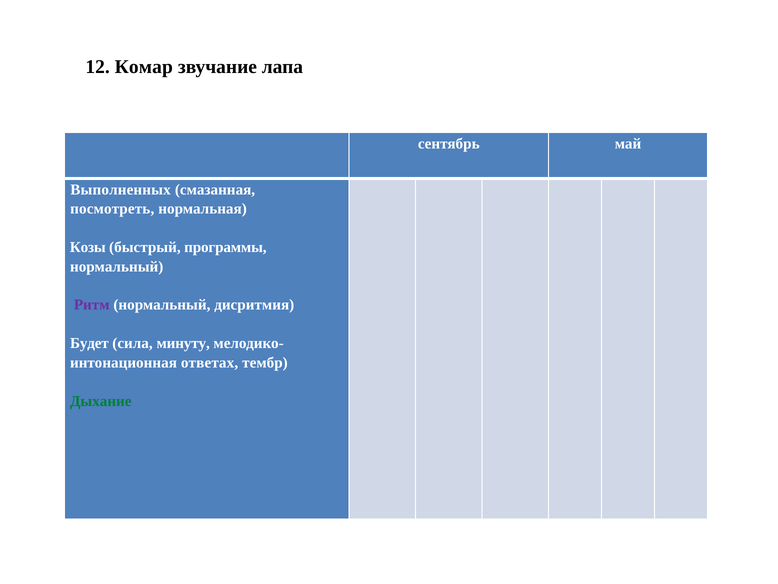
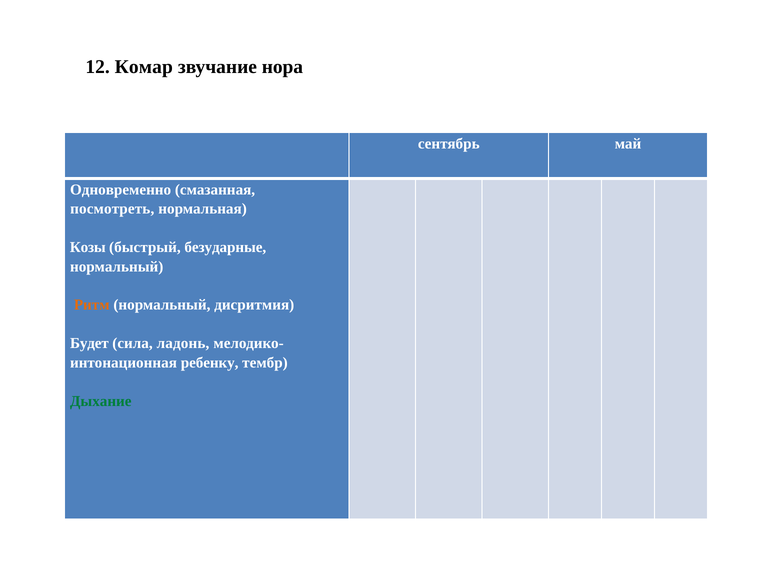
лапа: лапа -> нора
Выполненных: Выполненных -> Одновременно
программы: программы -> безударные
Ритм colour: purple -> orange
минуту: минуту -> ладонь
ответах: ответах -> ребенку
